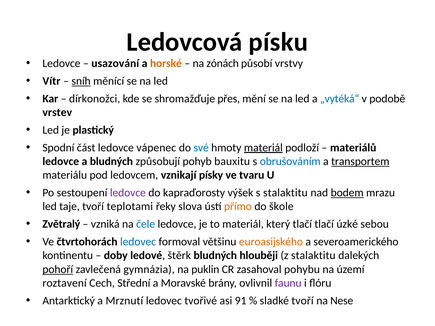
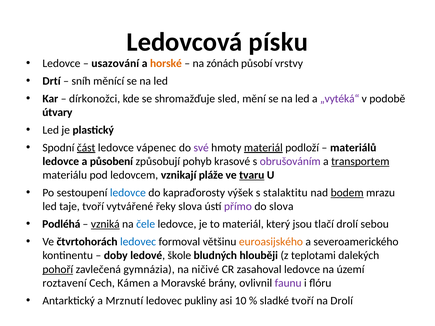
Vítr: Vítr -> Drtí
sníh underline: present -> none
přes: přes -> sled
„vytéká“ colour: blue -> purple
vrstev: vrstev -> útvary
část underline: none -> present
své colour: blue -> purple
a bludných: bludných -> působení
bauxitu: bauxitu -> krasové
obrušováním colour: blue -> purple
písky: písky -> pláže
tvaru underline: none -> present
ledovce at (128, 193) colour: purple -> blue
teplotami: teplotami -> vytvářené
přímo colour: orange -> purple
do škole: škole -> slova
Zvětralý: Zvětralý -> Podléhá
vzniká underline: none -> present
který tlačí: tlačí -> jsou
tlačí úzké: úzké -> drolí
štěrk: štěrk -> škole
z stalaktitu: stalaktitu -> teplotami
puklin: puklin -> ničivé
zasahoval pohybu: pohybu -> ledovce
Střední: Střední -> Kámen
tvořivé: tvořivé -> pukliny
91: 91 -> 10
na Nese: Nese -> Drolí
